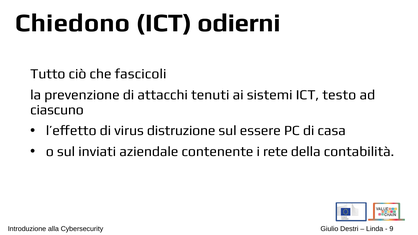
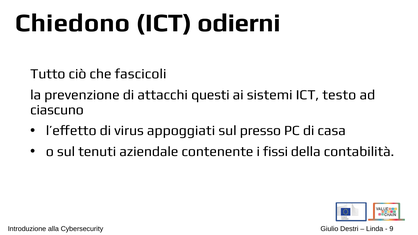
tenuti: tenuti -> questi
distruzione: distruzione -> appoggiati
essere: essere -> presso
inviati: inviati -> tenuti
rete: rete -> fissi
